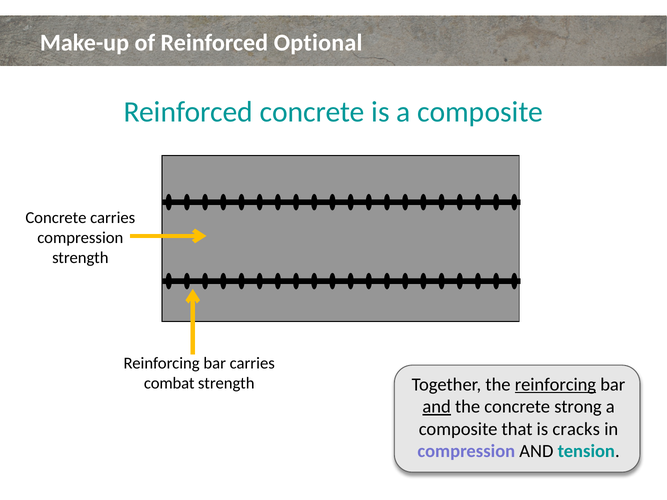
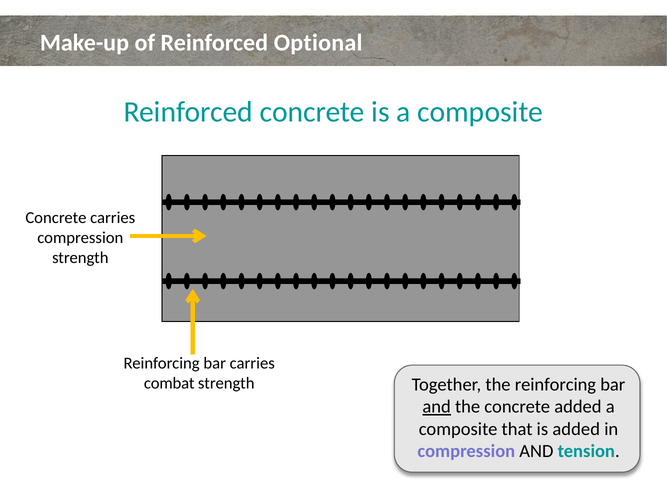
reinforcing at (555, 385) underline: present -> none
concrete strong: strong -> added
is cracks: cracks -> added
